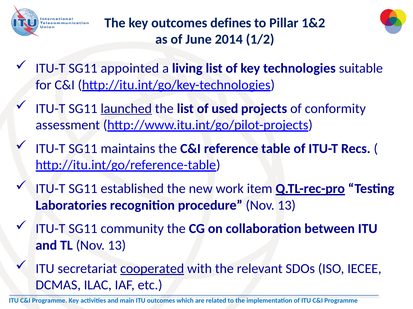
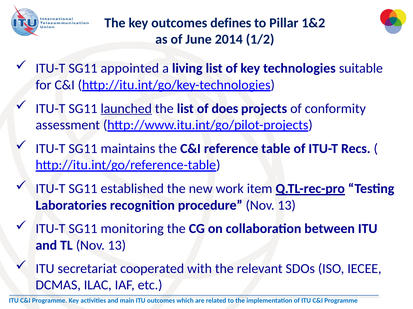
used: used -> does
community: community -> monitoring
cooperated underline: present -> none
